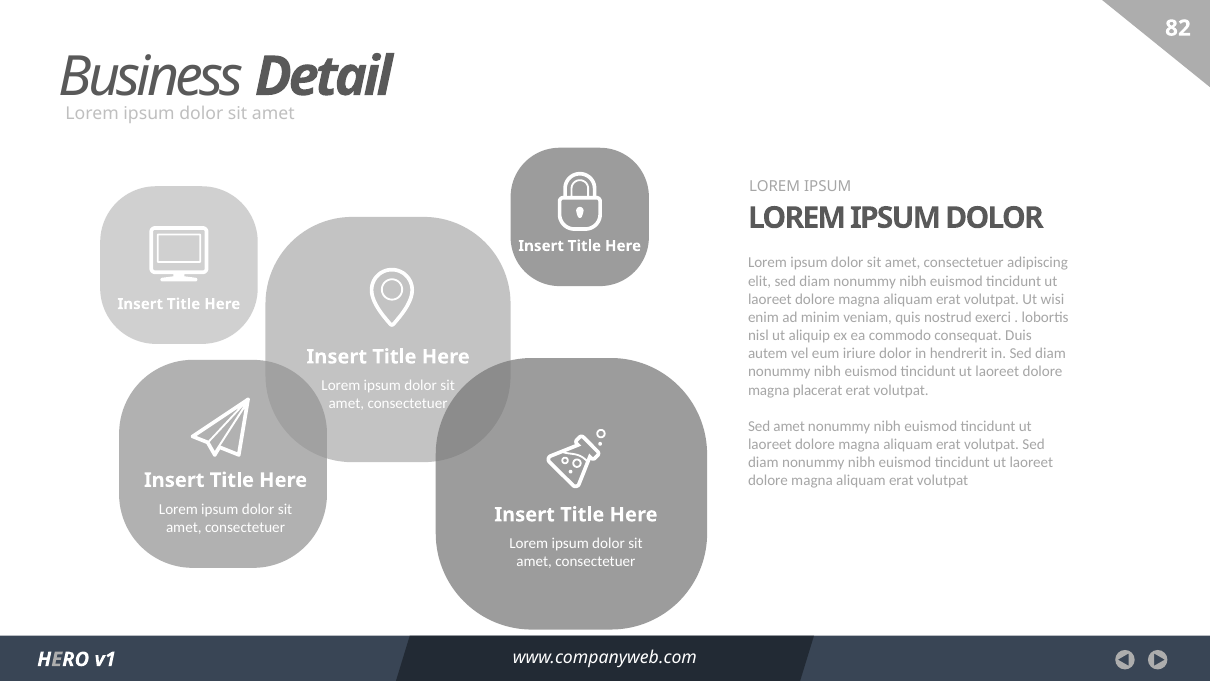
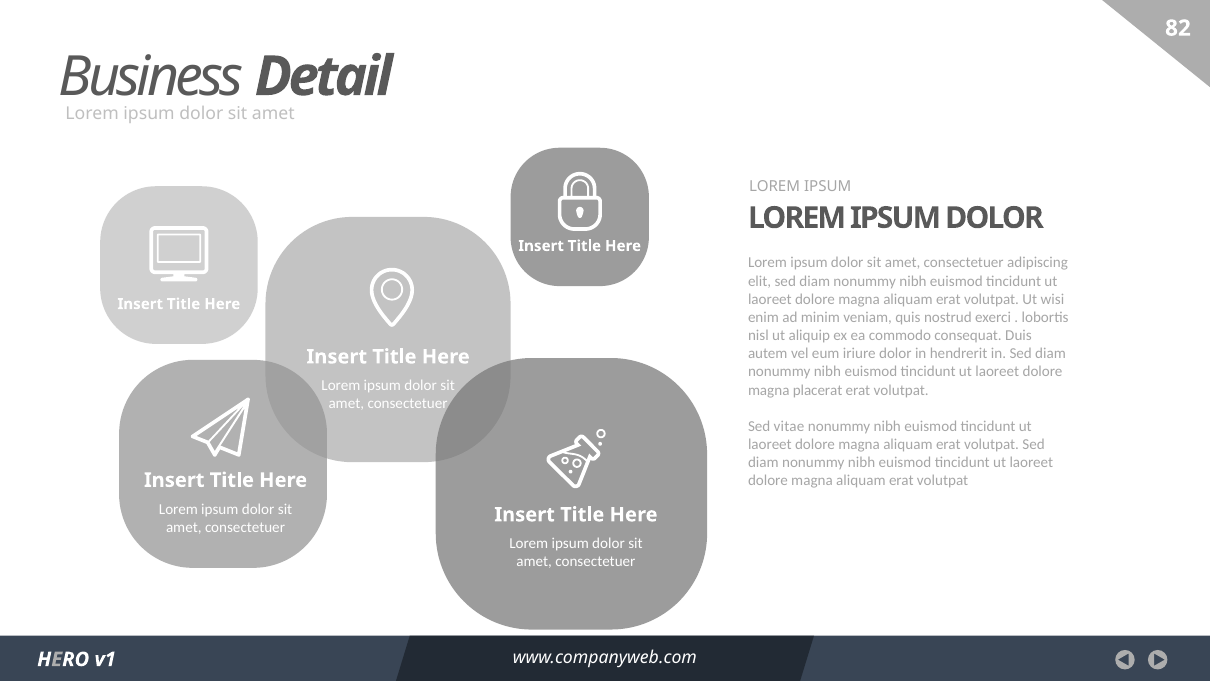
Sed amet: amet -> vitae
